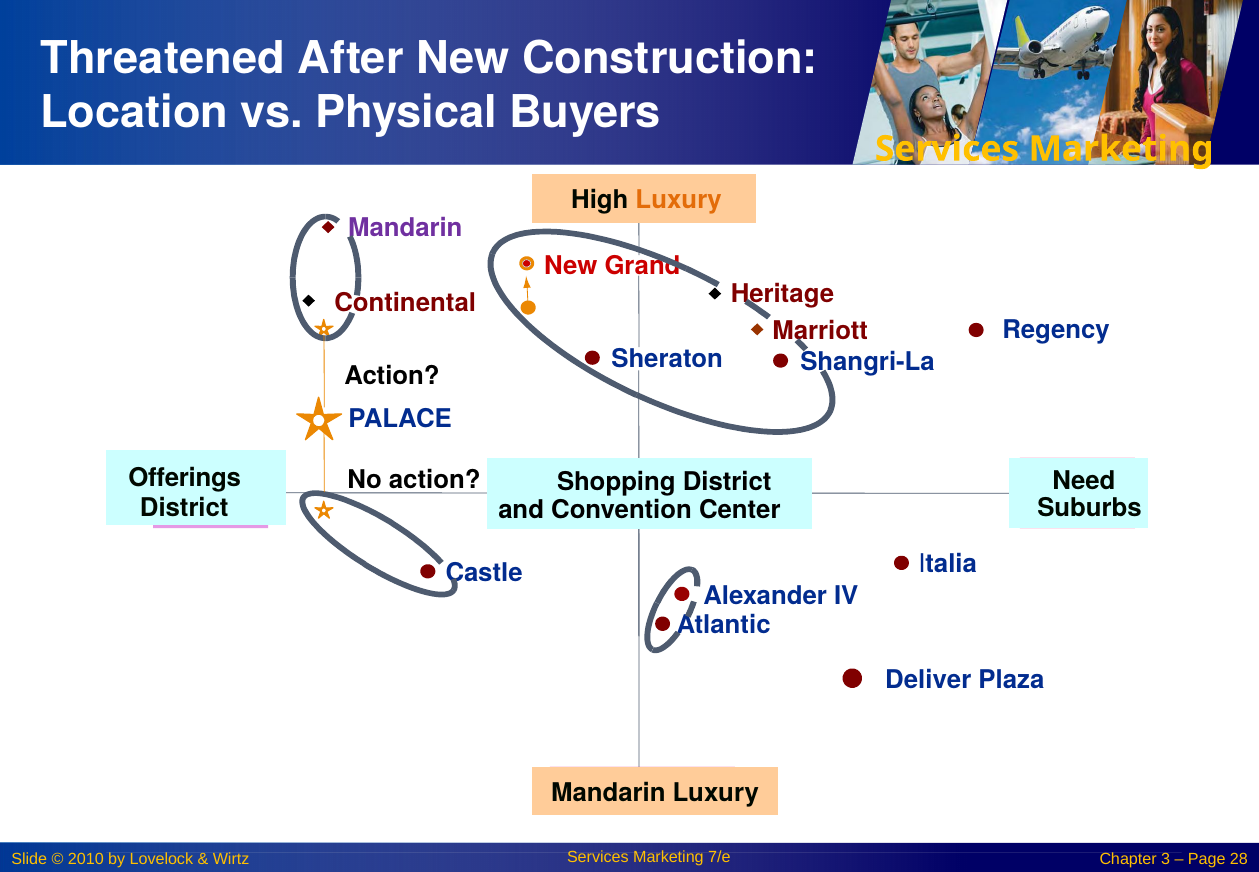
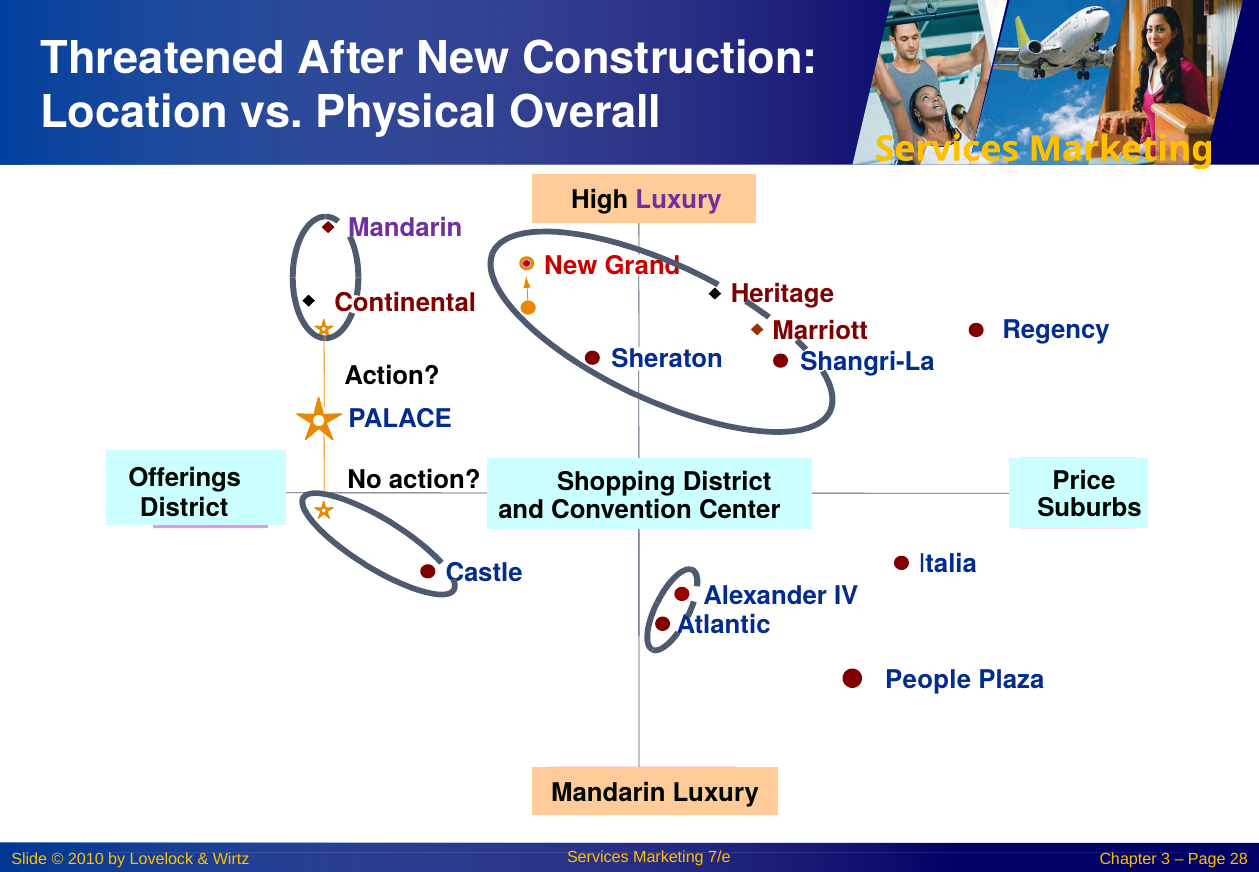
Buyers: Buyers -> Overall
Luxury at (679, 200) colour: orange -> purple
Need: Need -> Price
Deliver: Deliver -> People
